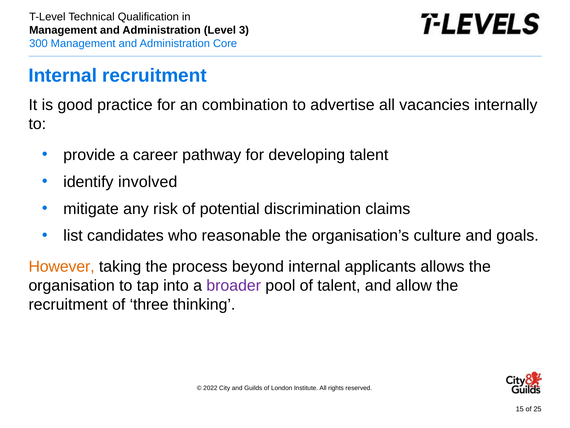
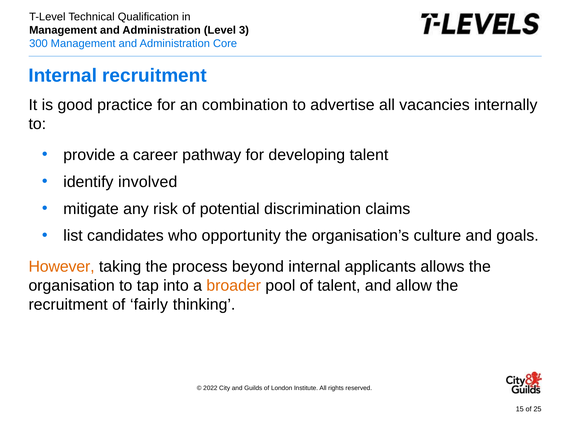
reasonable: reasonable -> opportunity
broader colour: purple -> orange
three: three -> fairly
